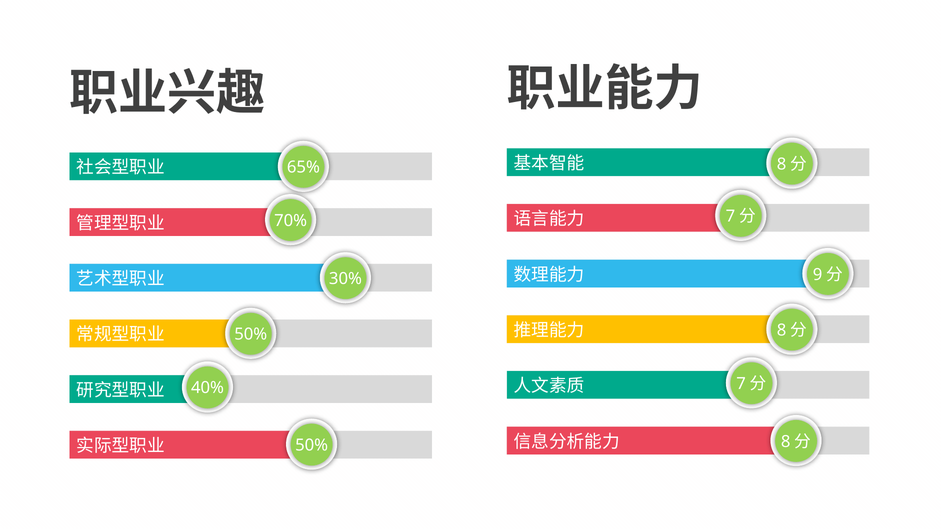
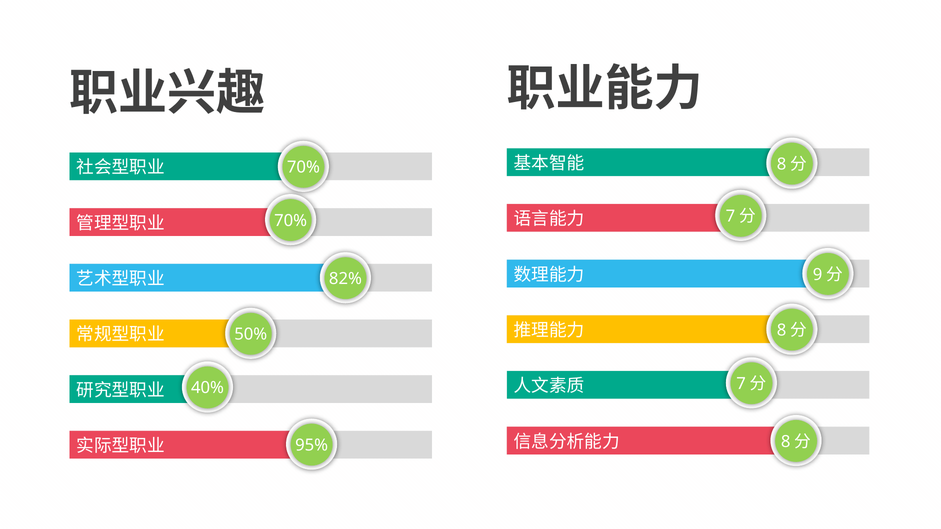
65% at (303, 167): 65% -> 70%
30%: 30% -> 82%
50% at (312, 445): 50% -> 95%
